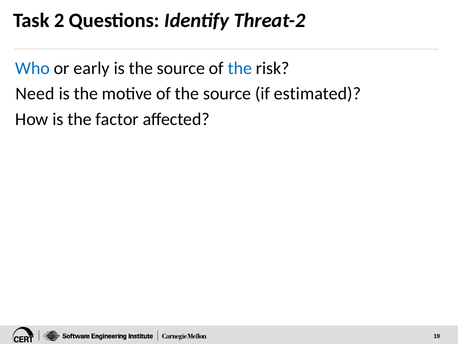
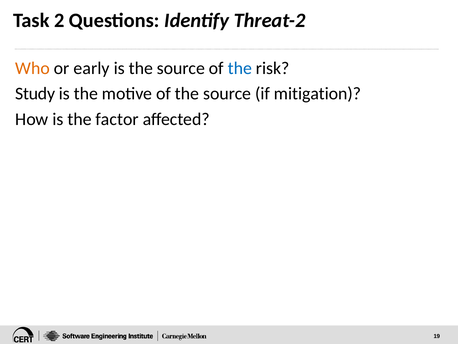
Who colour: blue -> orange
Need: Need -> Study
estimated: estimated -> mitigation
